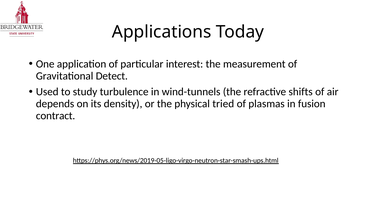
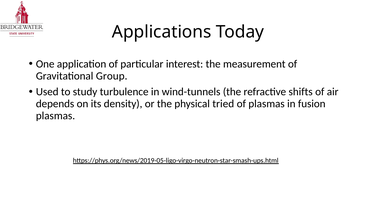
Detect: Detect -> Group
contract at (56, 115): contract -> plasmas
